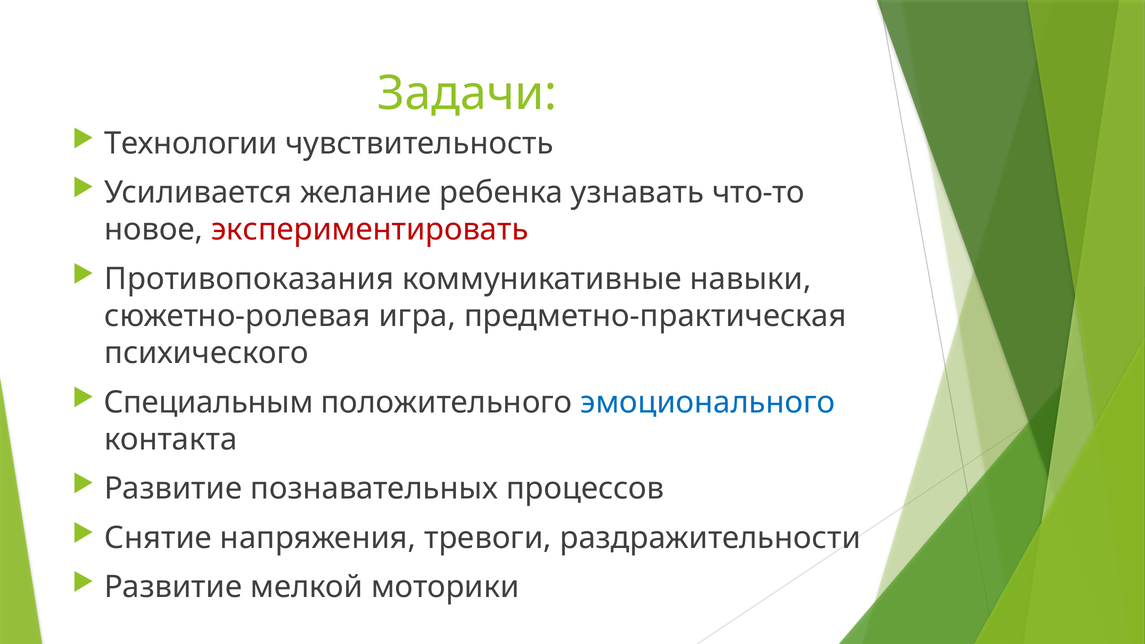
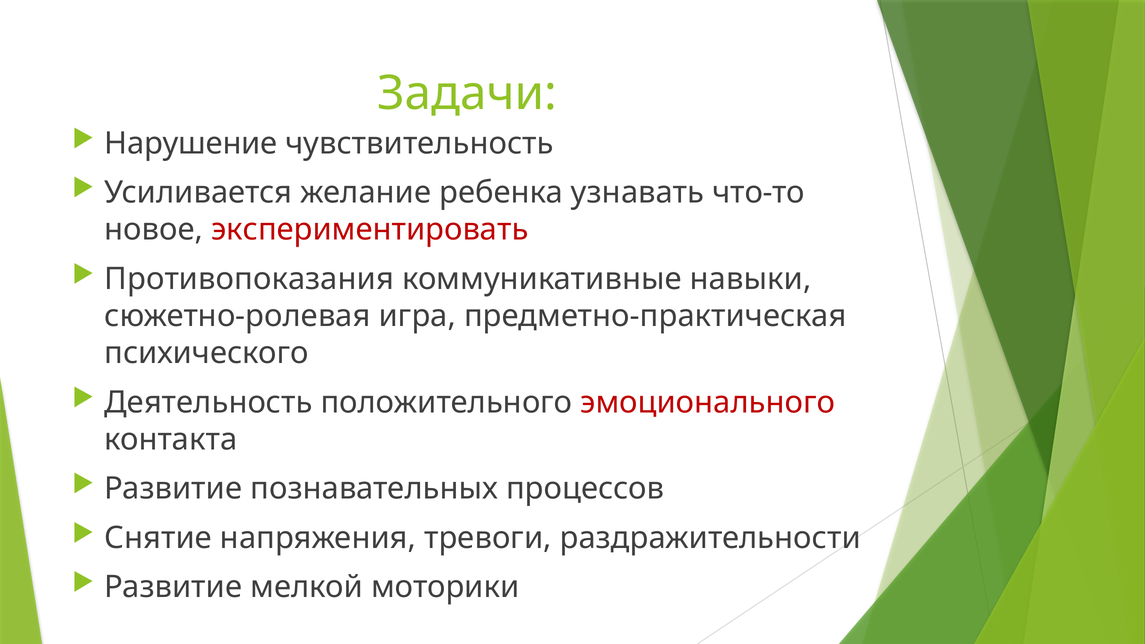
Технологии: Технологии -> Нарушение
Специальным: Специальным -> Деятельность
эмоционального colour: blue -> red
